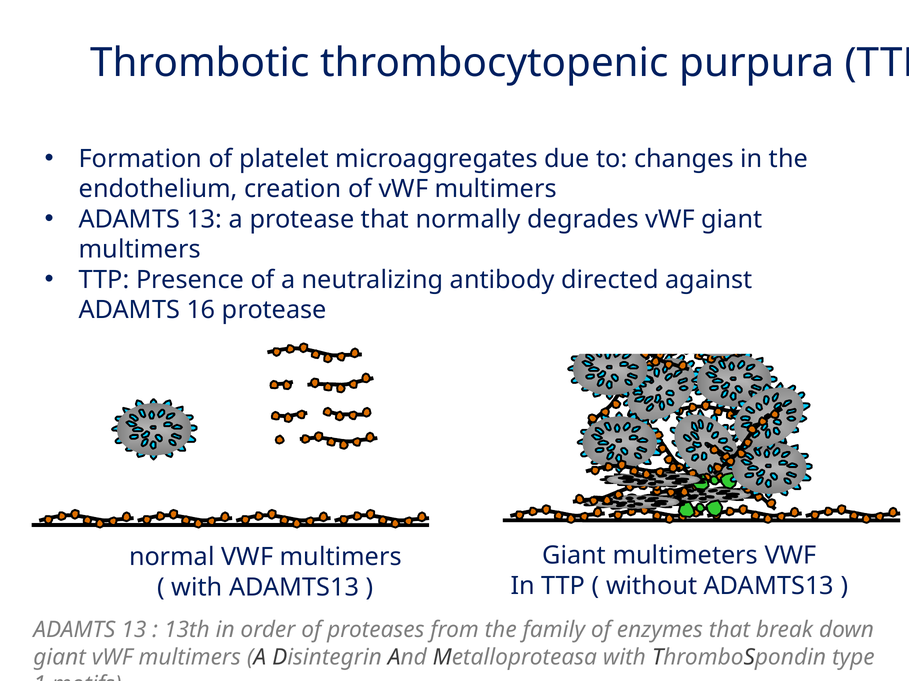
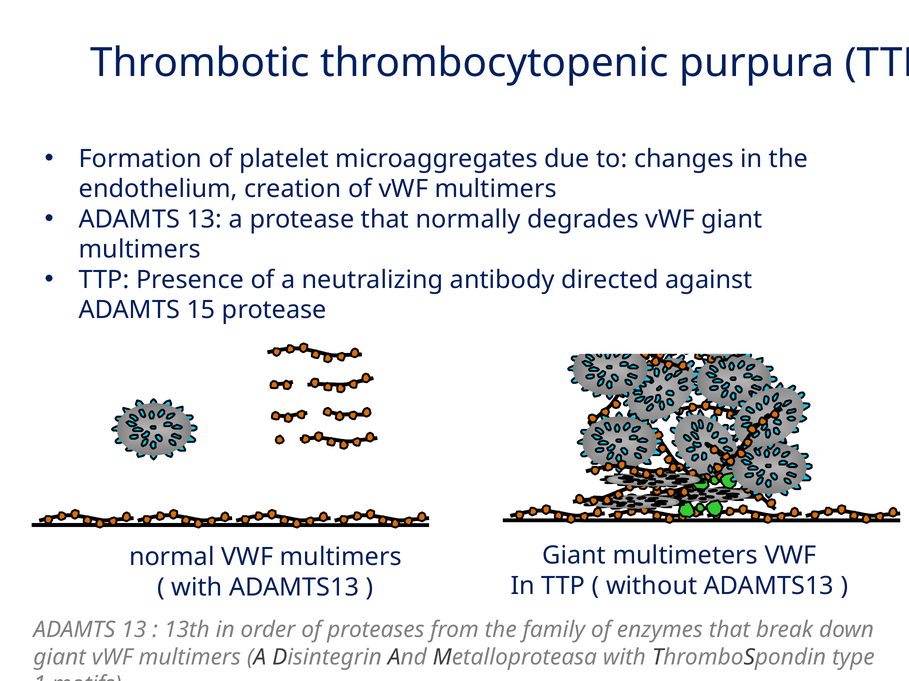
16: 16 -> 15
